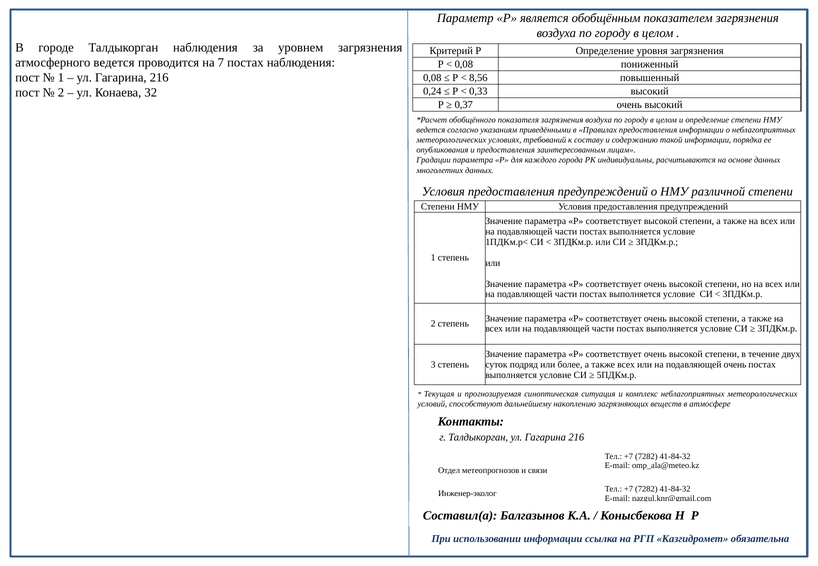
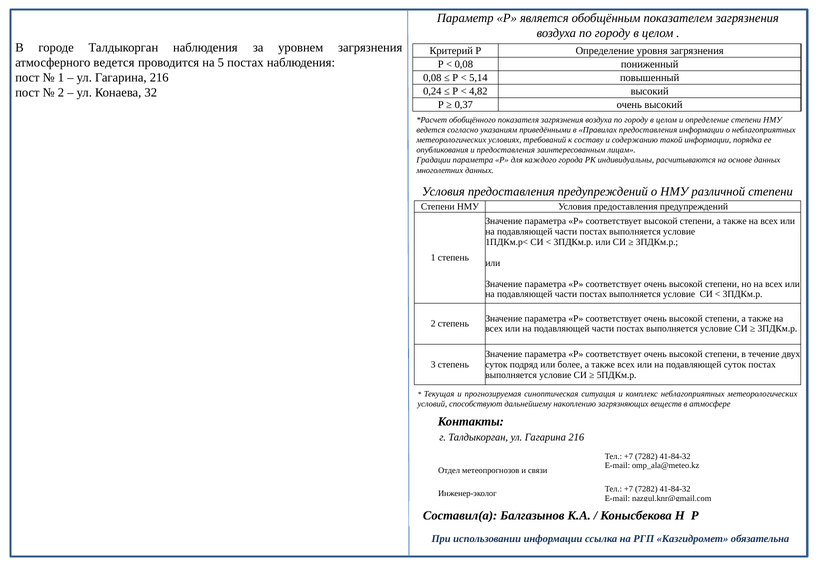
7: 7 -> 5
8,56: 8,56 -> 5,14
0,33: 0,33 -> 4,82
подавляющей очень: очень -> суток
